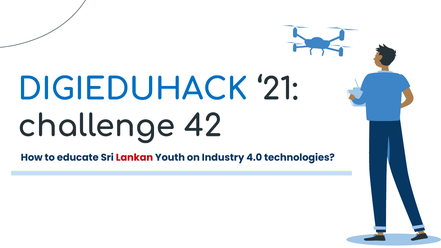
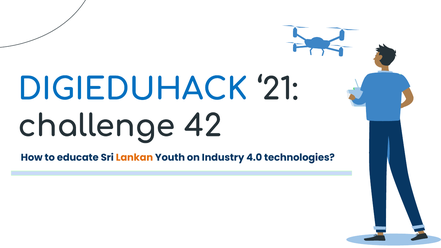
Lankan colour: red -> orange
